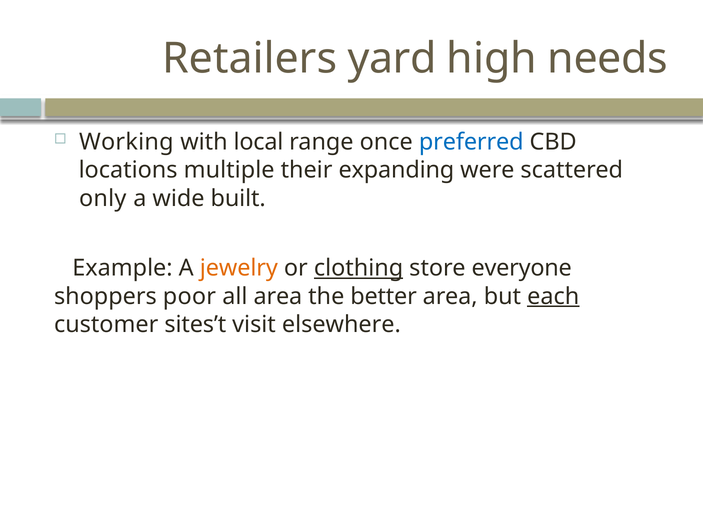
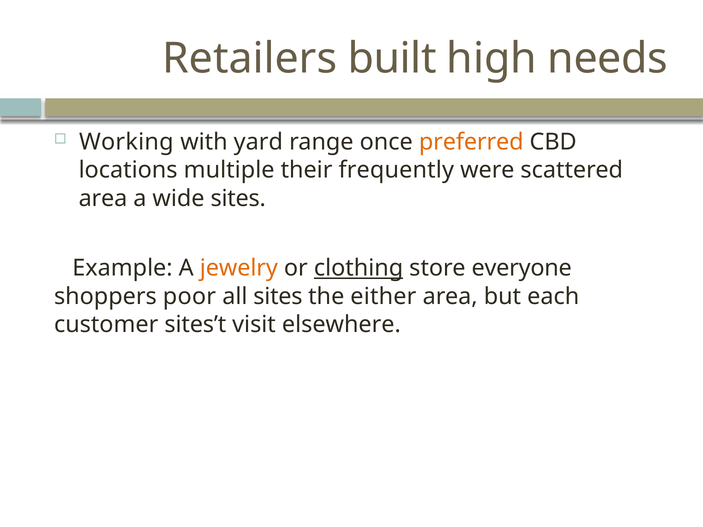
yard: yard -> built
local: local -> yard
preferred colour: blue -> orange
expanding: expanding -> frequently
only at (103, 198): only -> area
wide built: built -> sites
all area: area -> sites
better: better -> either
each underline: present -> none
